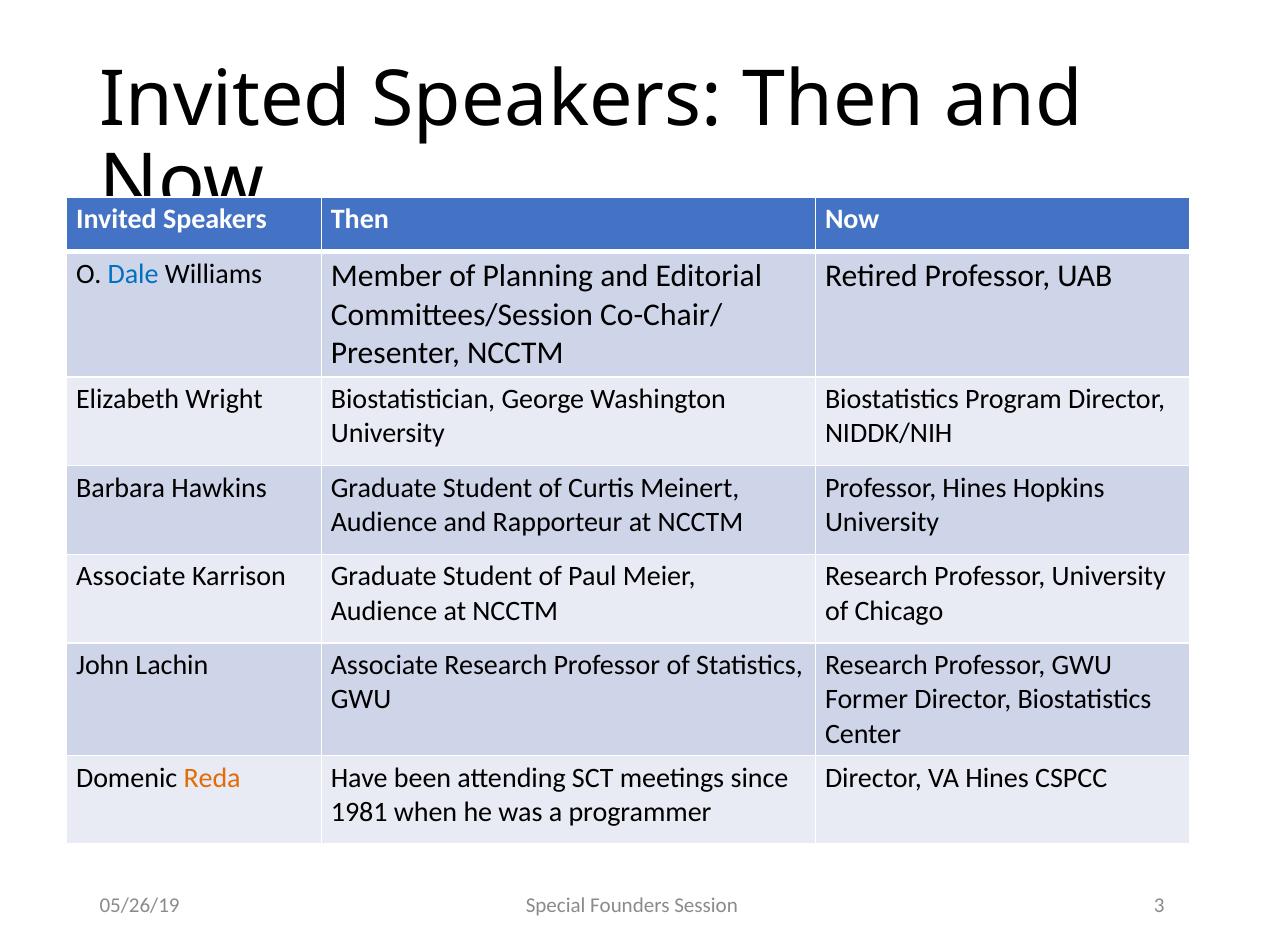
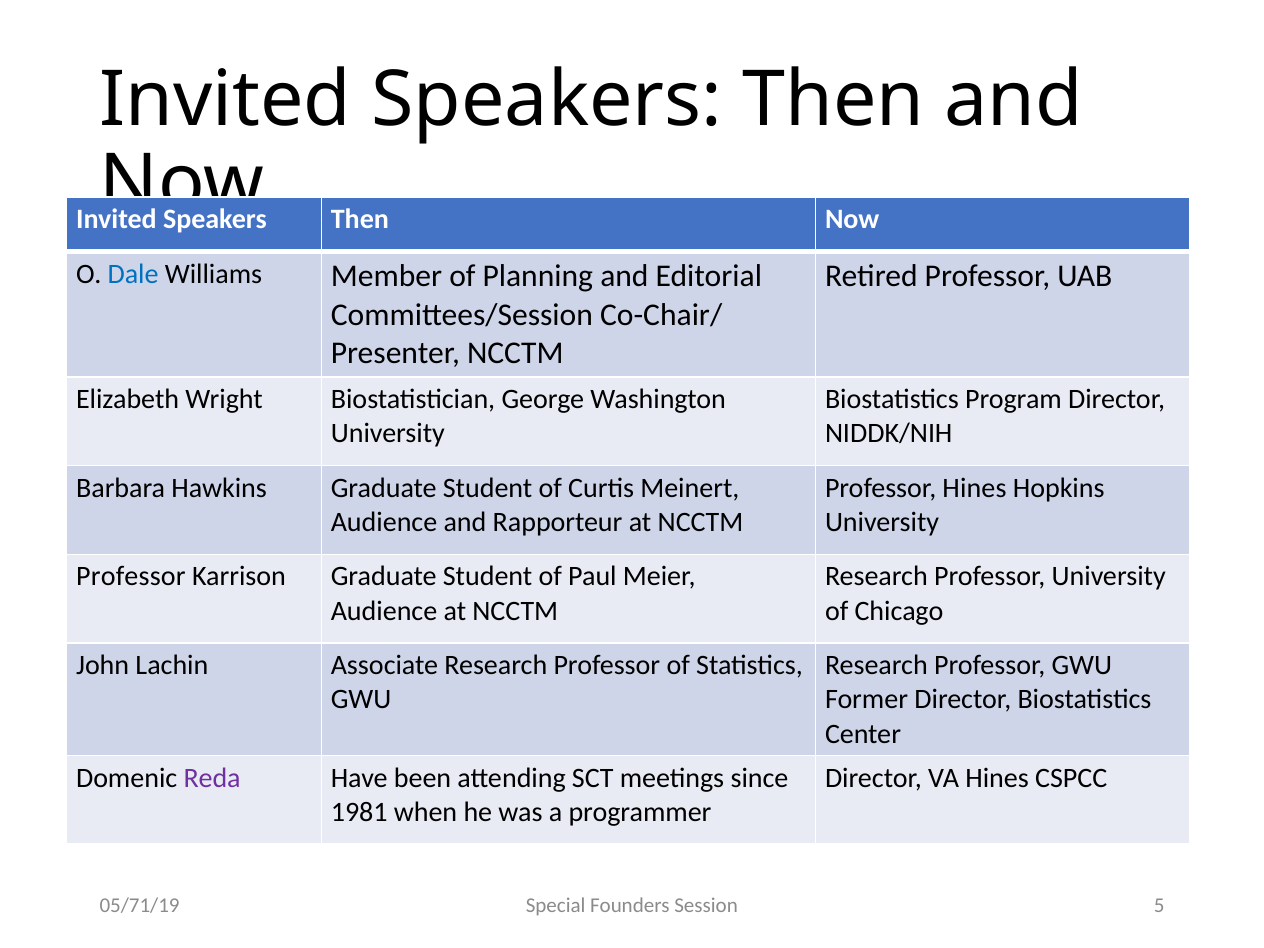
Associate at (131, 577): Associate -> Professor
Reda colour: orange -> purple
3: 3 -> 5
05/26/19: 05/26/19 -> 05/71/19
